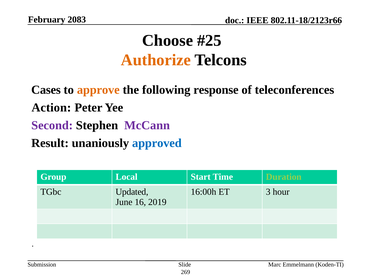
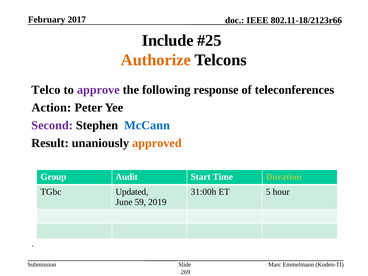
2083: 2083 -> 2017
Choose: Choose -> Include
Cases: Cases -> Telco
approve colour: orange -> purple
McCann colour: purple -> blue
approved colour: blue -> orange
Local: Local -> Audit
16:00h: 16:00h -> 31:00h
3: 3 -> 5
16: 16 -> 59
